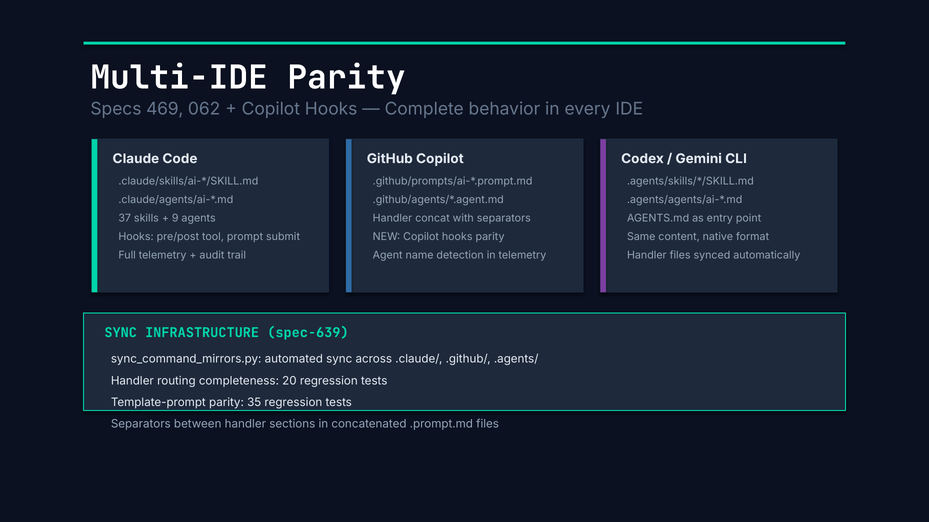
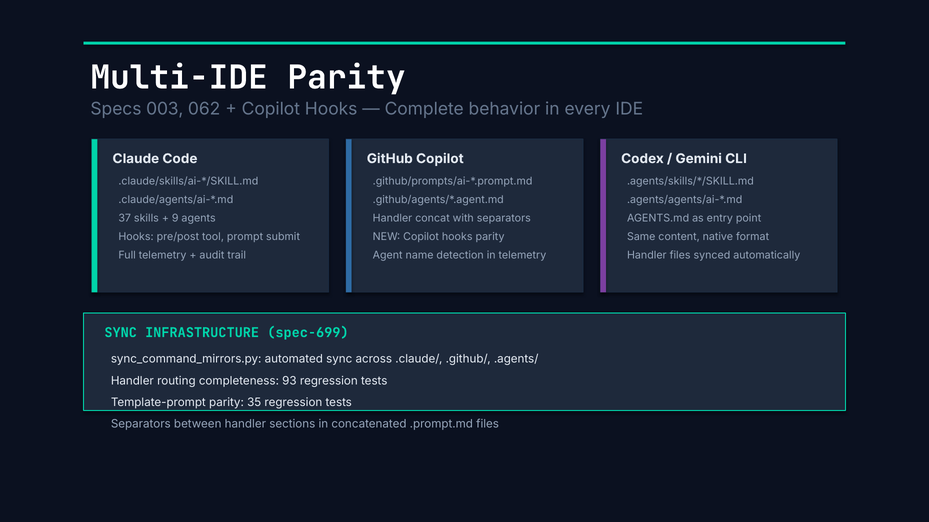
469: 469 -> 003
spec-639: spec-639 -> spec-699
20: 20 -> 93
